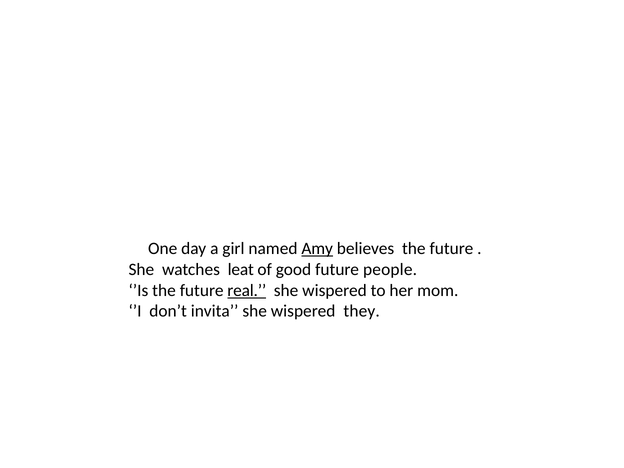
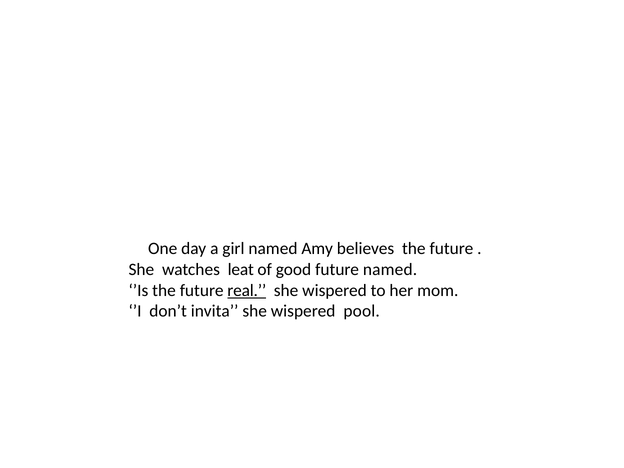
Amy underline: present -> none
future people: people -> named
they: they -> pool
